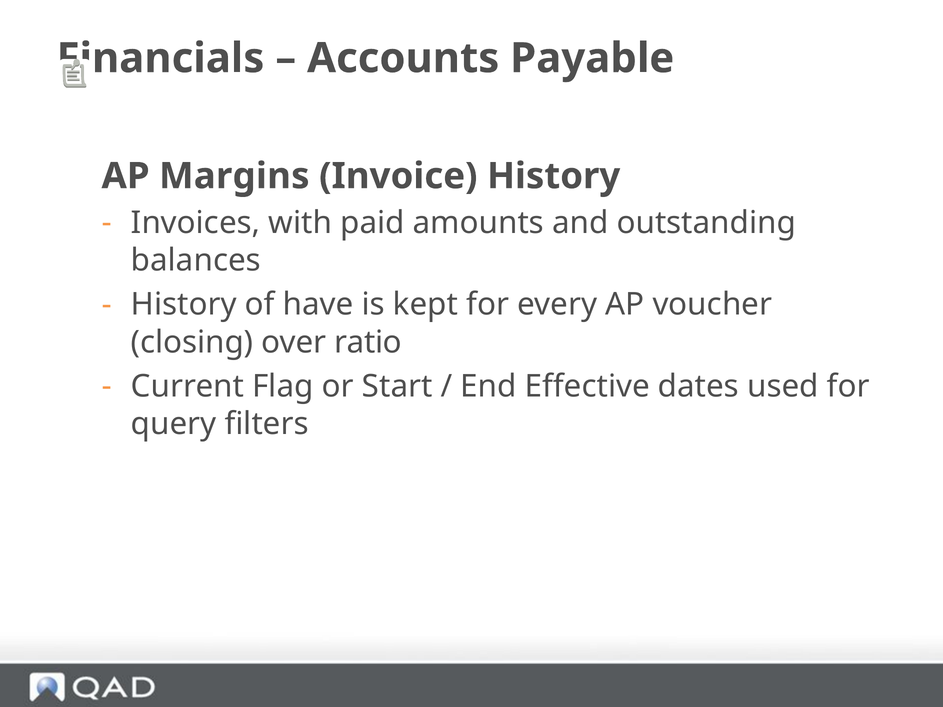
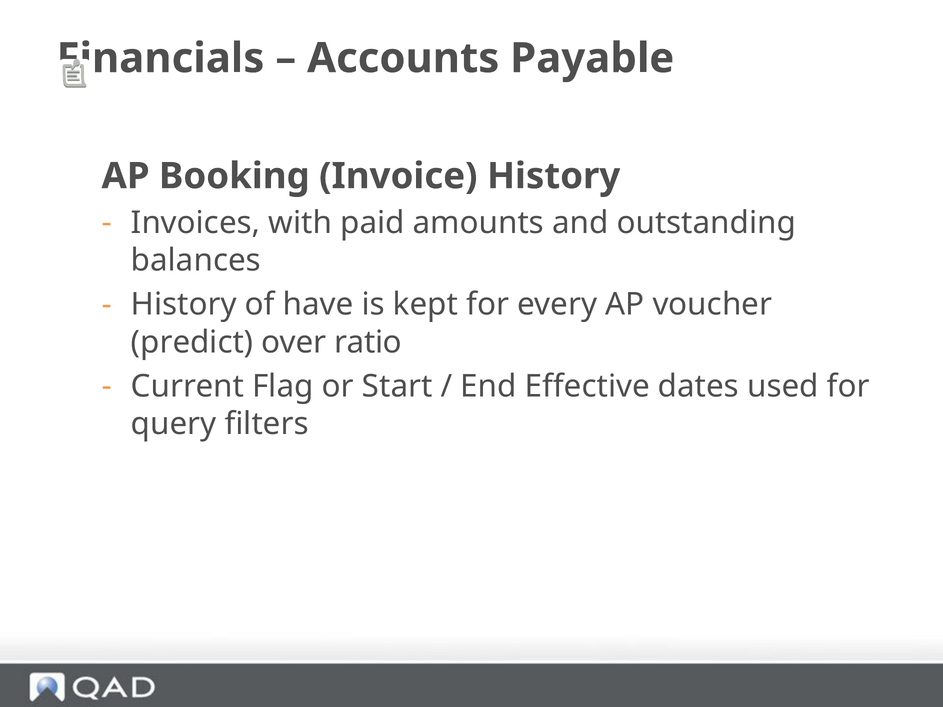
Margins: Margins -> Booking
closing: closing -> predict
